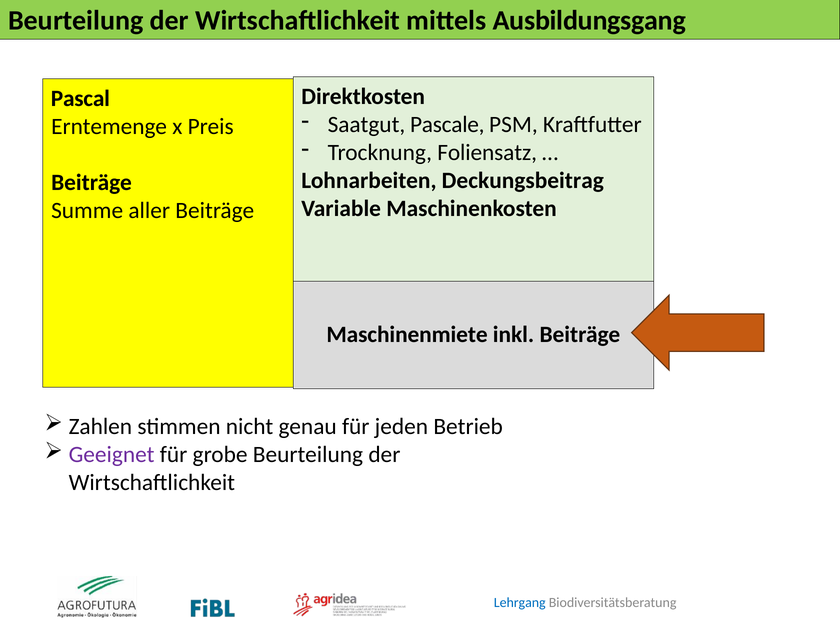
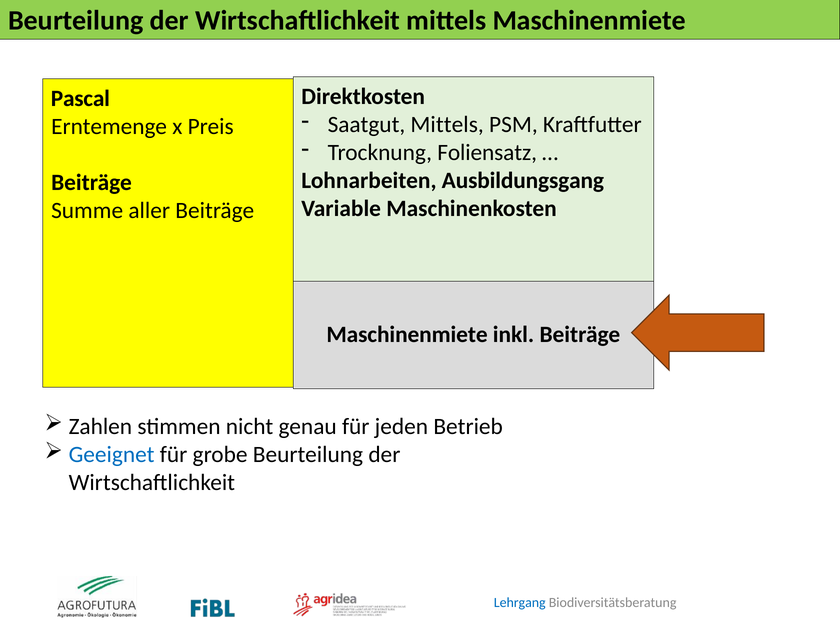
mittels Ausbildungsgang: Ausbildungsgang -> Maschinenmiete
Saatgut Pascale: Pascale -> Mittels
Deckungsbeitrag: Deckungsbeitrag -> Ausbildungsgang
Geeignet colour: purple -> blue
